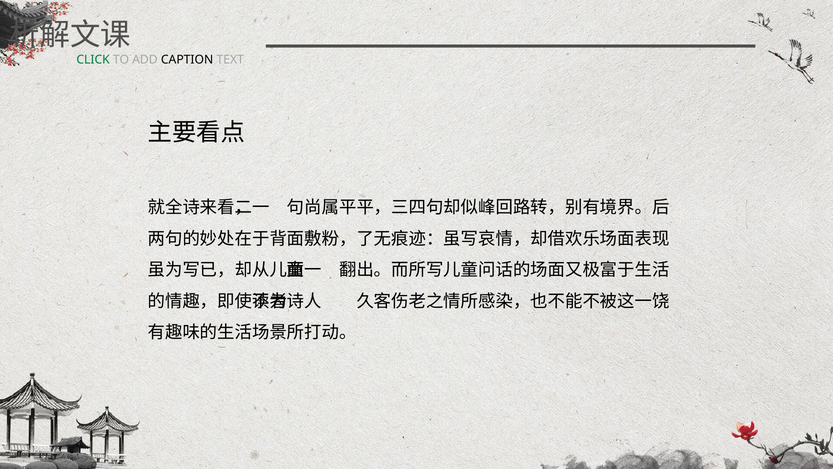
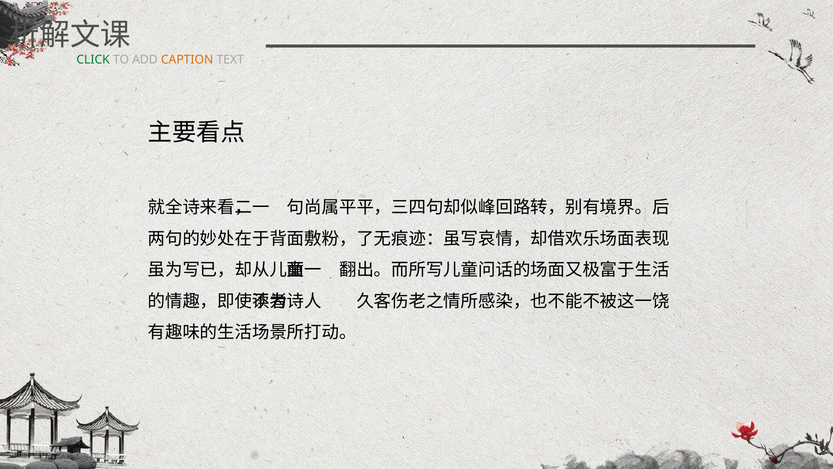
CAPTION colour: black -> orange
